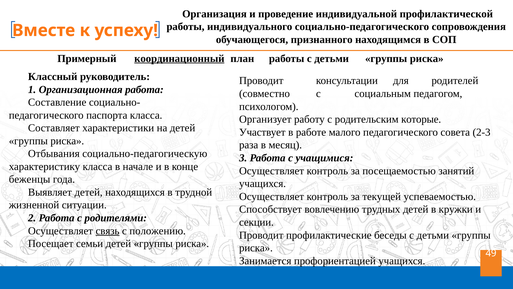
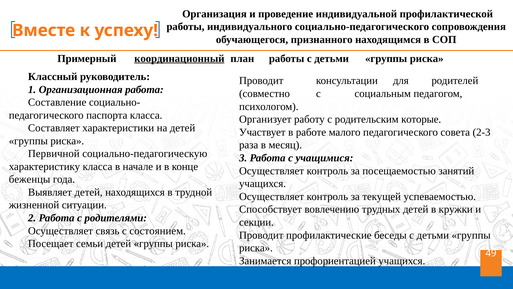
Отбывания: Отбывания -> Первичной
связь underline: present -> none
положению: положению -> состоянием
